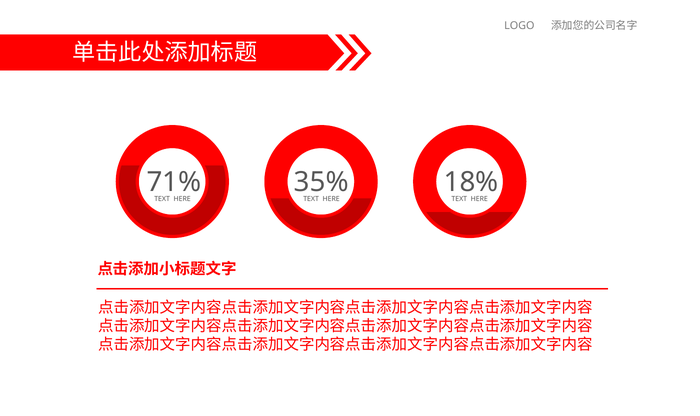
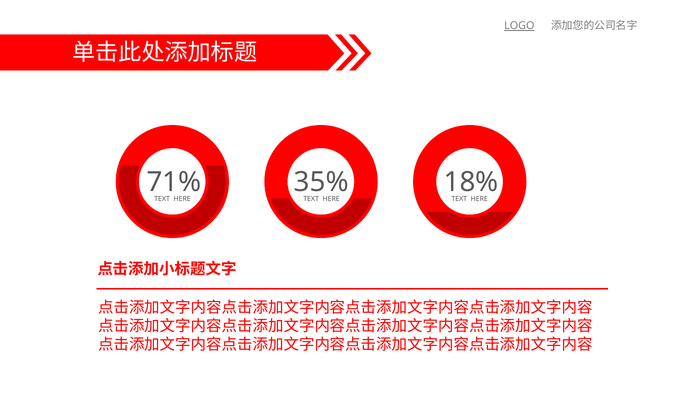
LOGO underline: none -> present
